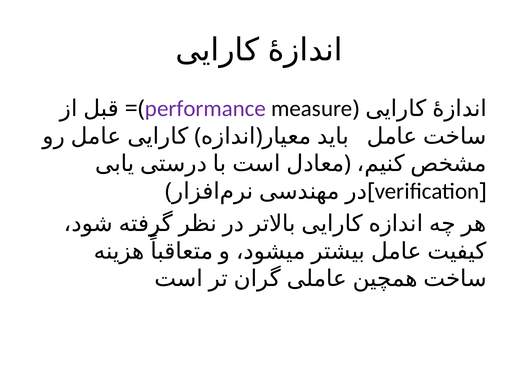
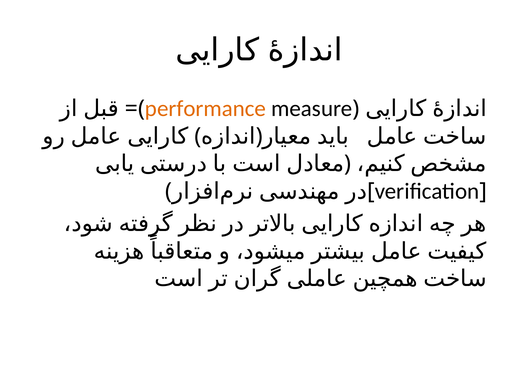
performance colour: purple -> orange
